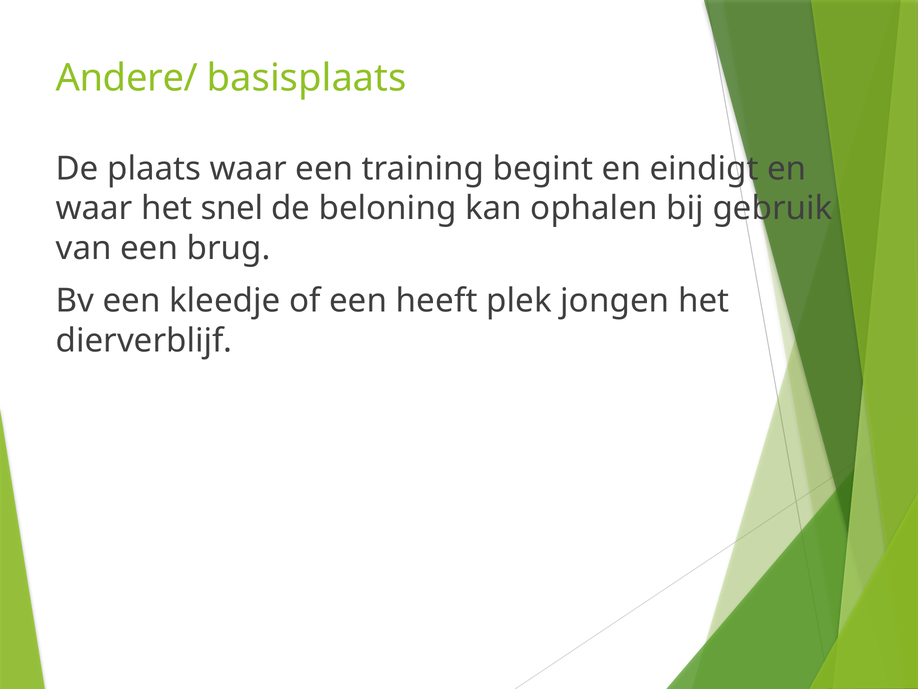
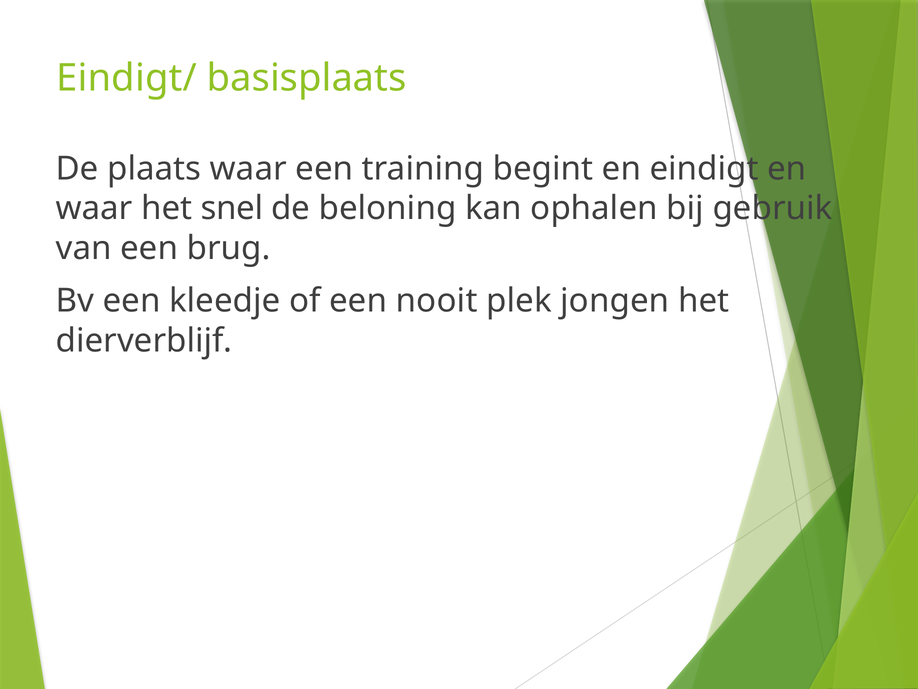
Andere/: Andere/ -> Eindigt/
heeft: heeft -> nooit
